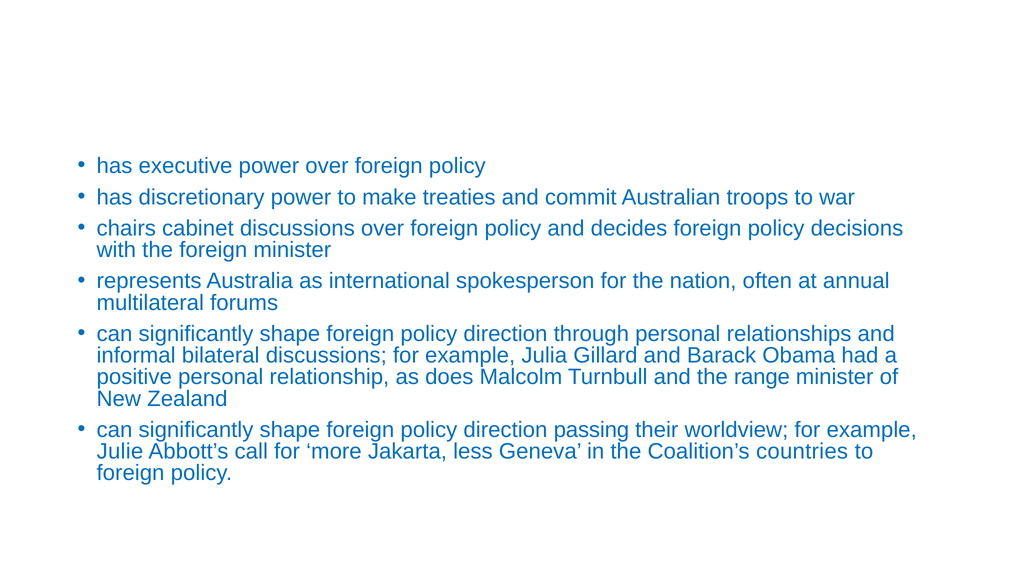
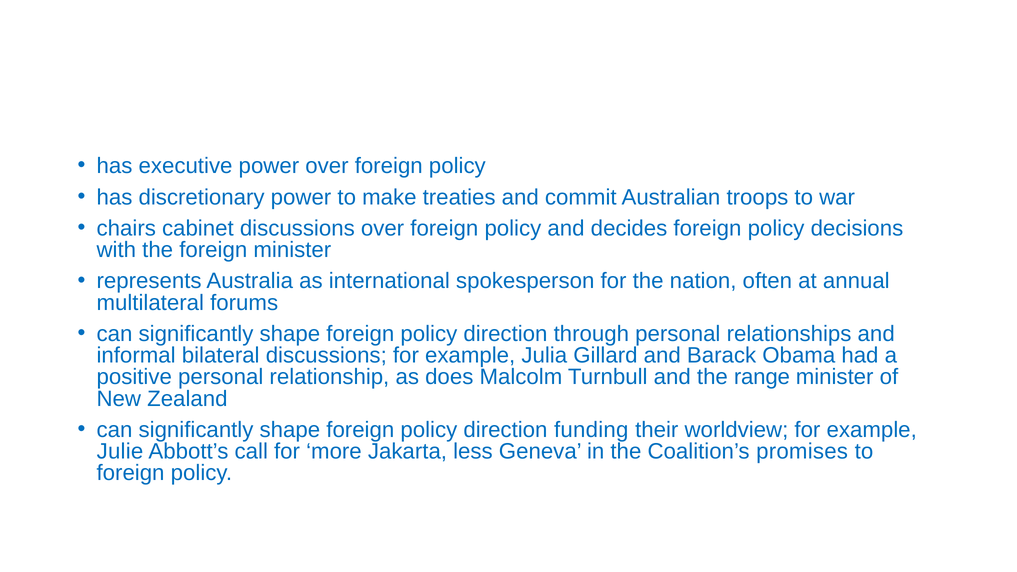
passing: passing -> funding
countries: countries -> promises
